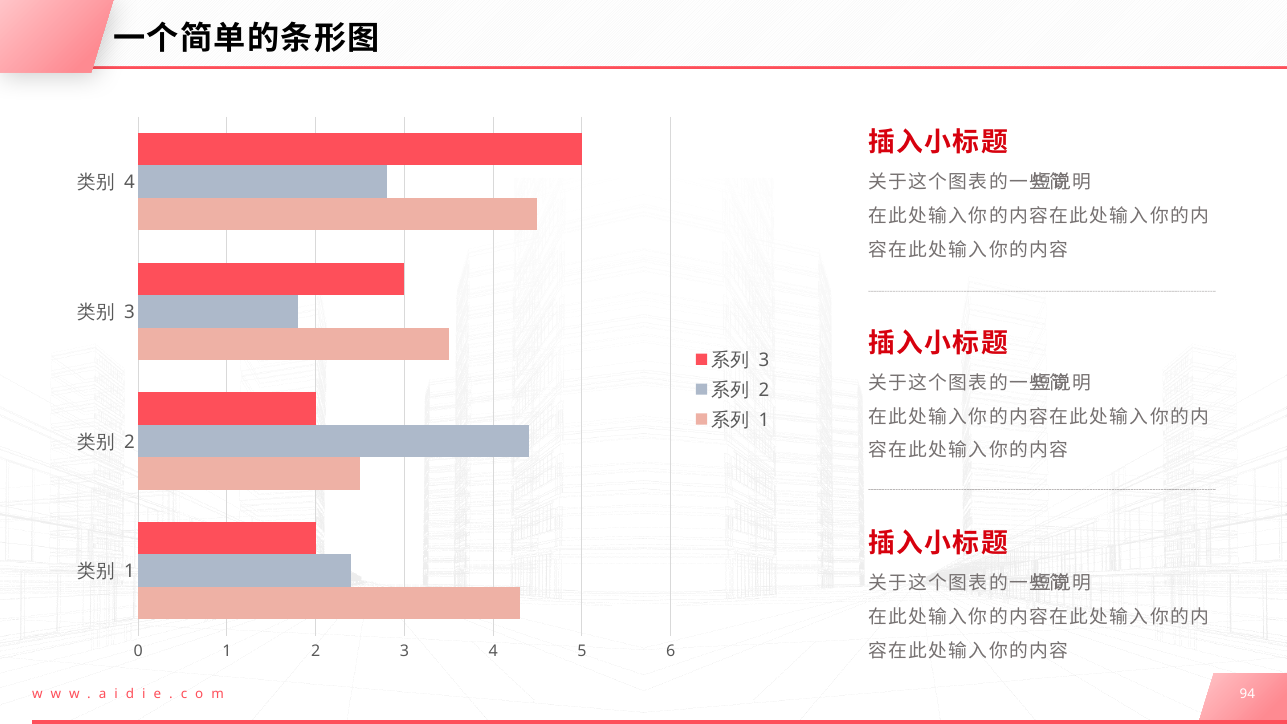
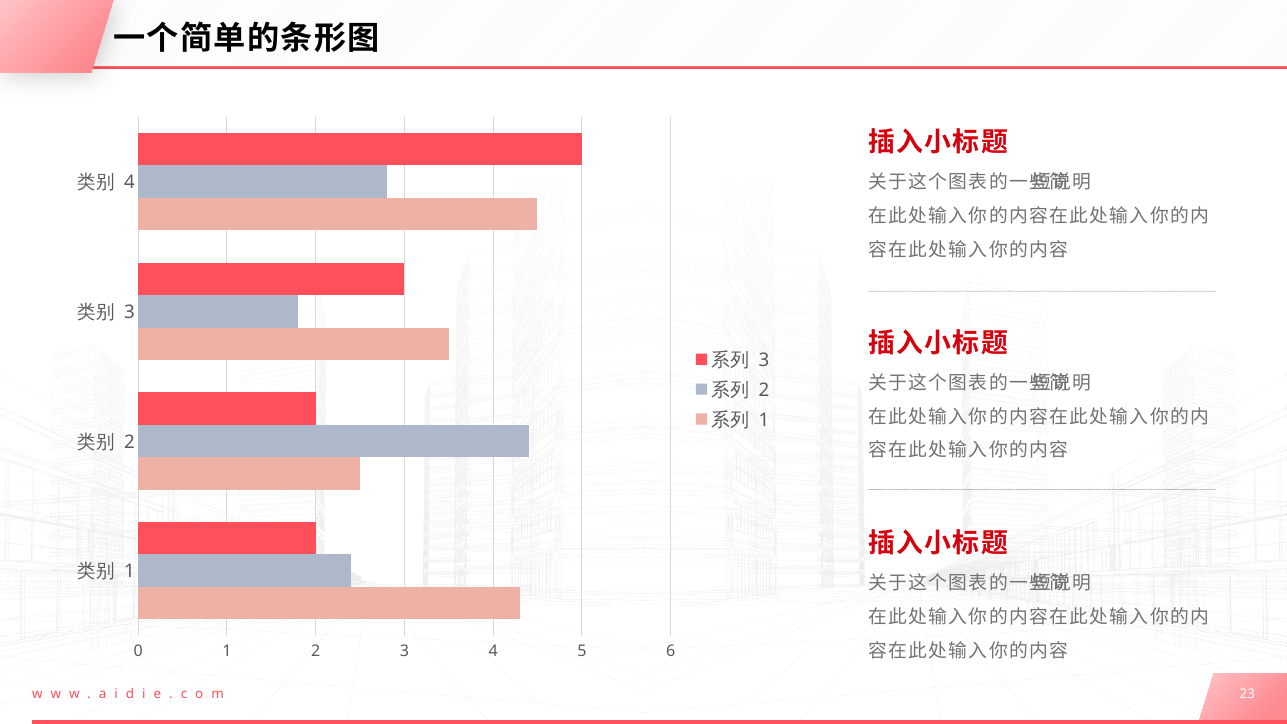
94: 94 -> 23
